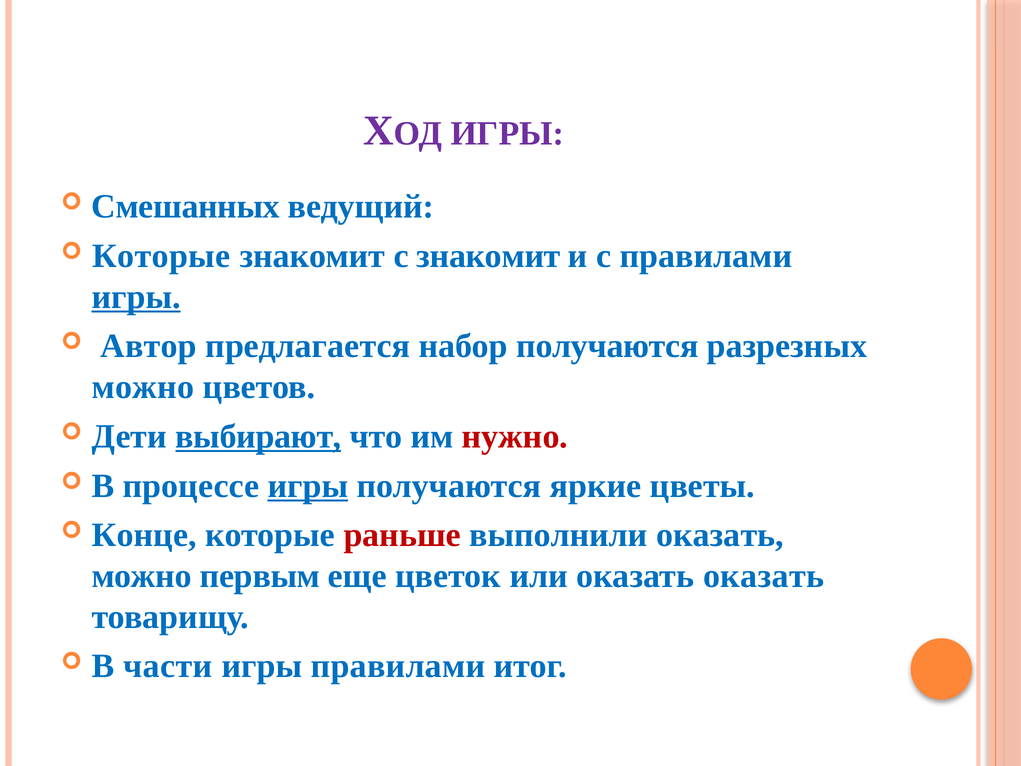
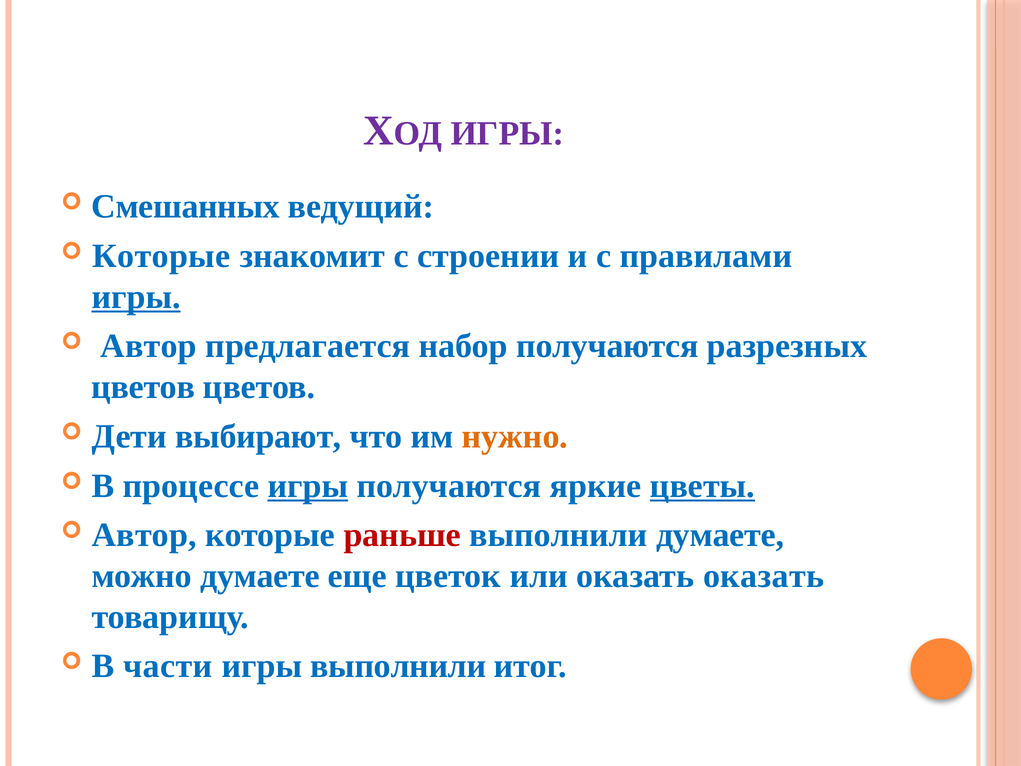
с знакомит: знакомит -> строении
можно at (143, 387): можно -> цветов
выбирают underline: present -> none
нужно colour: red -> orange
цветы underline: none -> present
Конце at (144, 535): Конце -> Автор
выполнили оказать: оказать -> думаете
можно первым: первым -> думаете
игры правилами: правилами -> выполнили
